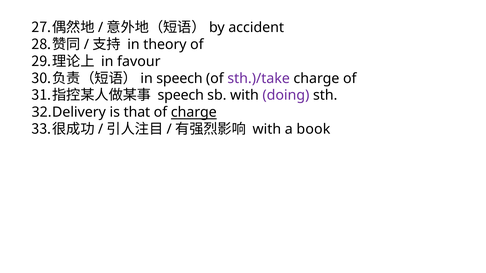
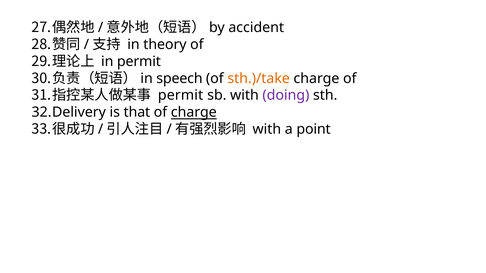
in favour: favour -> permit
sth.)/take colour: purple -> orange
speech at (181, 95): speech -> permit
book: book -> point
